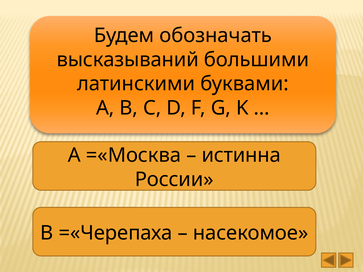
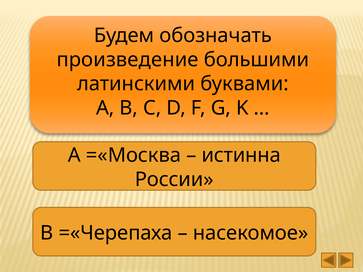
высказываний: высказываний -> произведение
